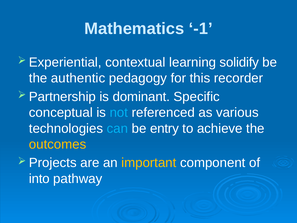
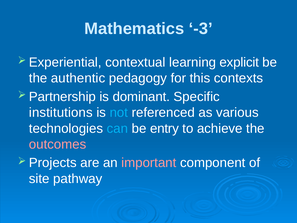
-1: -1 -> -3
solidify: solidify -> explicit
recorder: recorder -> contexts
conceptual: conceptual -> institutions
outcomes colour: yellow -> pink
important colour: yellow -> pink
into: into -> site
